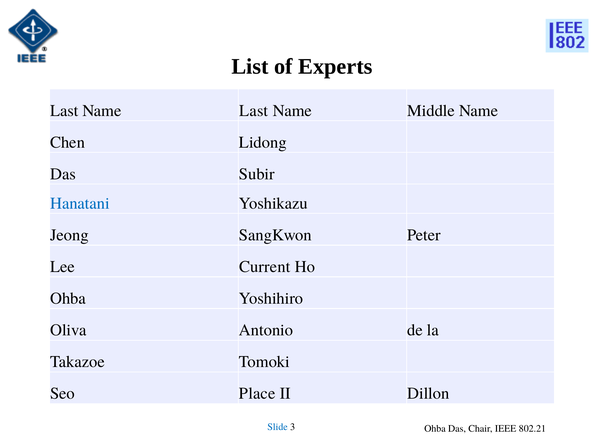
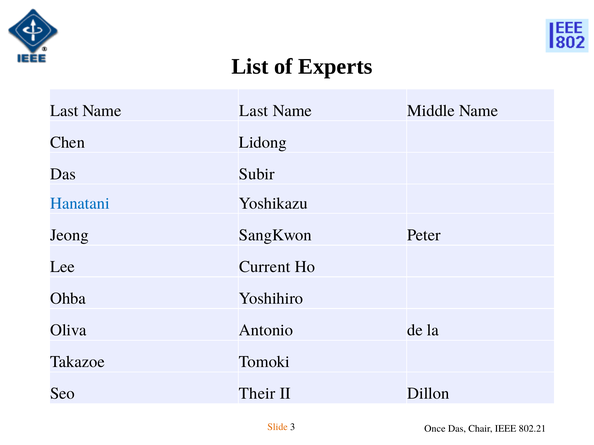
Place: Place -> Their
Slide colour: blue -> orange
Ohba at (435, 429): Ohba -> Once
